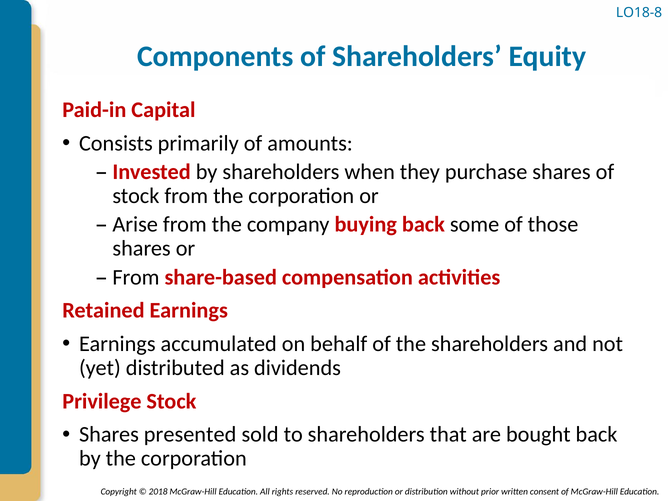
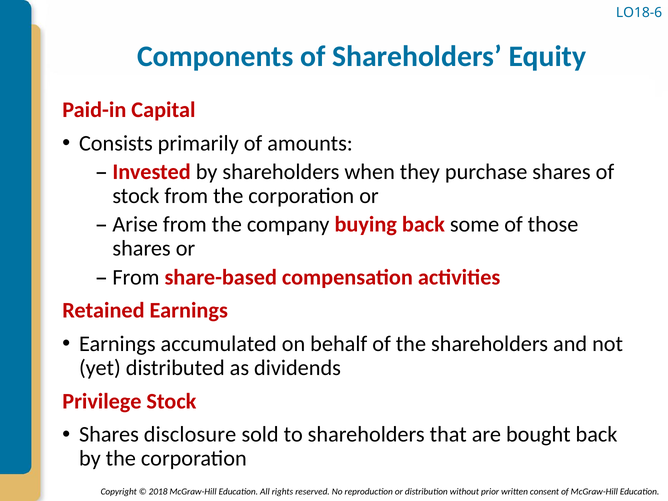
LO18-8: LO18-8 -> LO18-6
presented: presented -> disclosure
